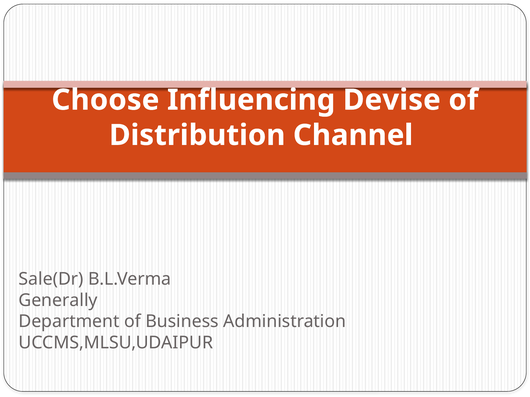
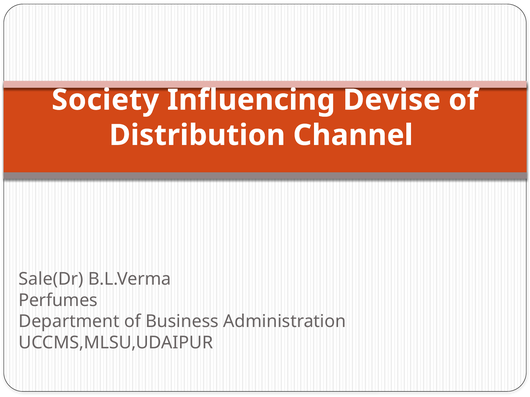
Choose: Choose -> Society
Generally: Generally -> Perfumes
